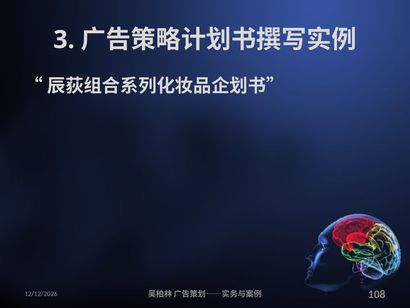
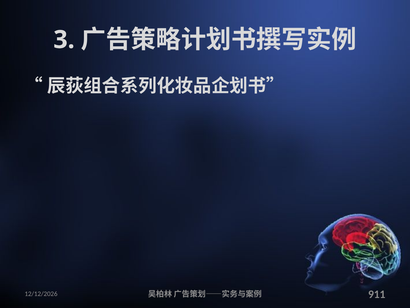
108: 108 -> 911
